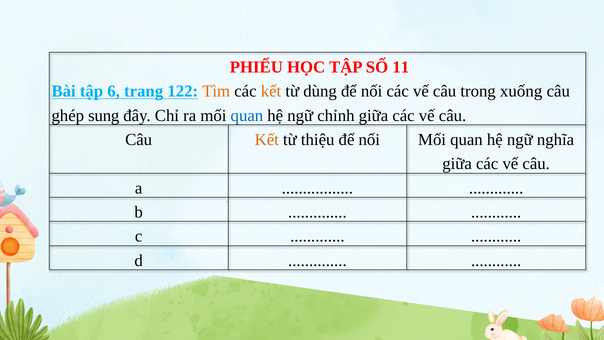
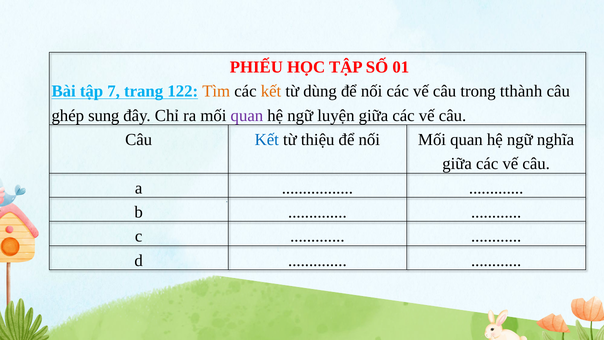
11: 11 -> 01
6: 6 -> 7
xuống: xuống -> tthành
quan at (247, 115) colour: blue -> purple
chỉnh: chỉnh -> luyện
Kết at (267, 140) colour: orange -> blue
